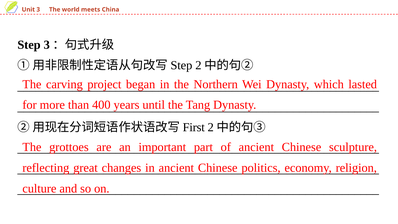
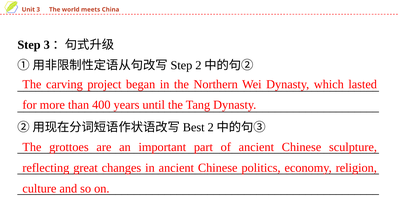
First: First -> Best
